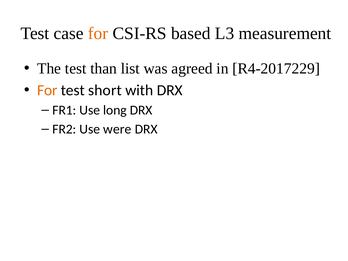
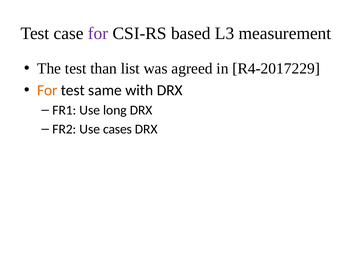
for at (98, 33) colour: orange -> purple
short: short -> same
were: were -> cases
